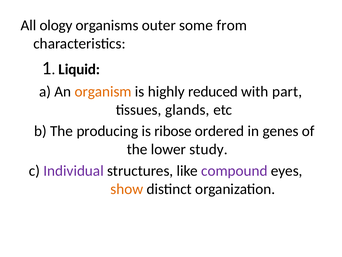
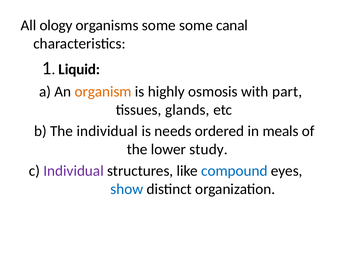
organisms outer: outer -> some
from: from -> canal
reduced: reduced -> osmosis
The producing: producing -> individual
ribose: ribose -> needs
genes: genes -> meals
compound colour: purple -> blue
show colour: orange -> blue
